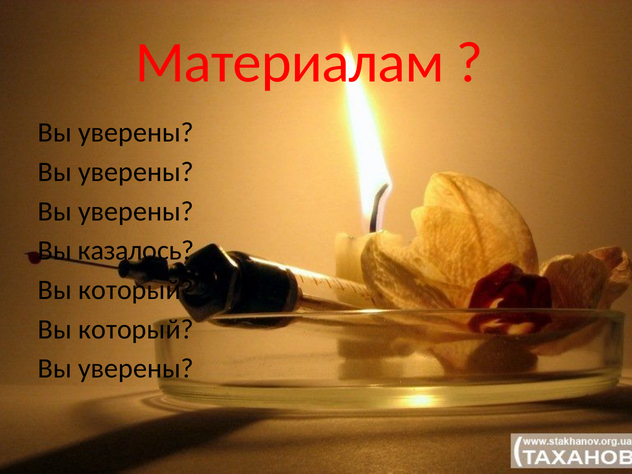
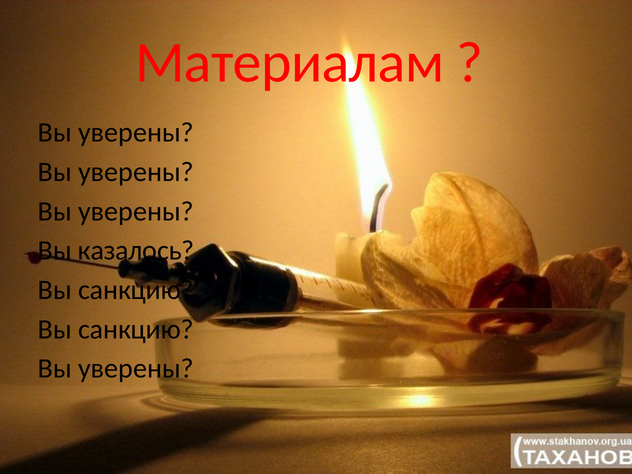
который at (136, 290): который -> санкцию
который at (136, 329): который -> санкцию
